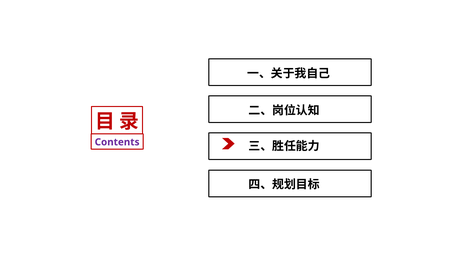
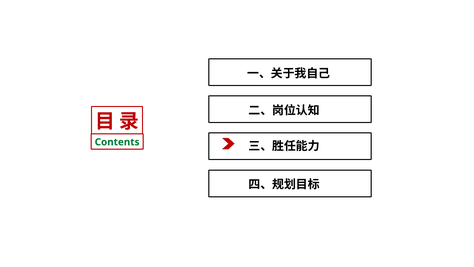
Contents colour: purple -> green
